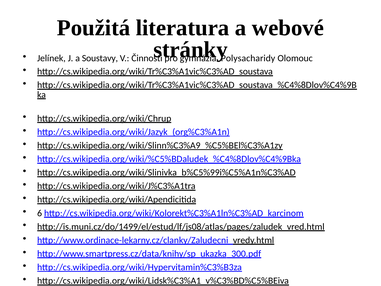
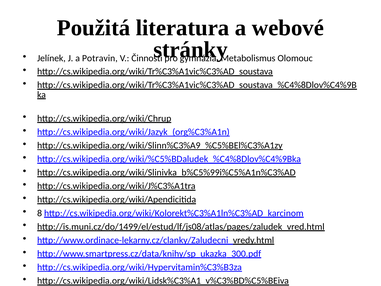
Soustavy: Soustavy -> Potravin
Polysacharidy: Polysacharidy -> Metabolismus
6: 6 -> 8
